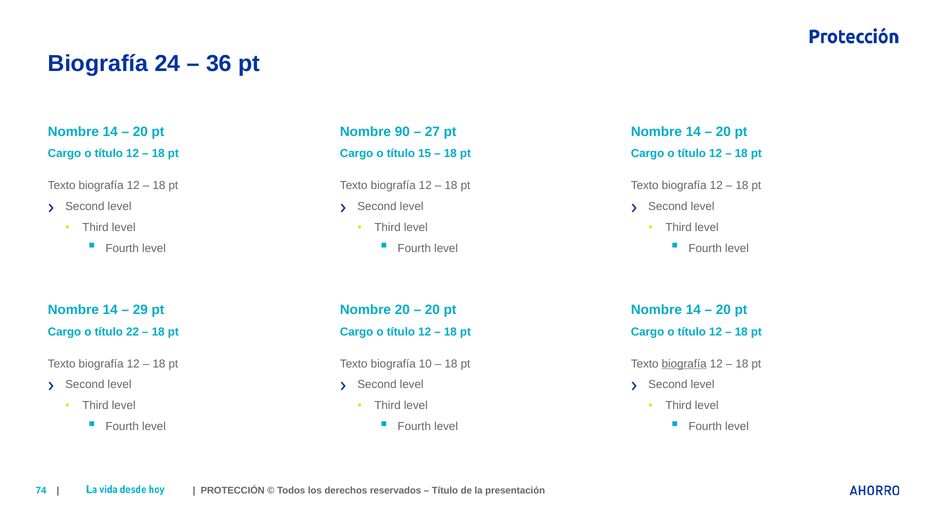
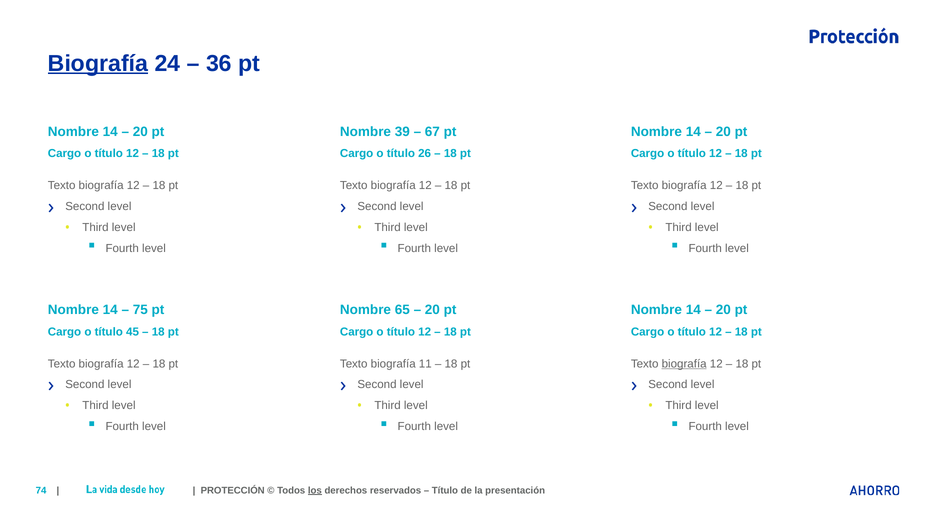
Biografía at (98, 63) underline: none -> present
90: 90 -> 39
27: 27 -> 67
15: 15 -> 26
29: 29 -> 75
Nombre 20: 20 -> 65
22: 22 -> 45
10: 10 -> 11
los underline: none -> present
